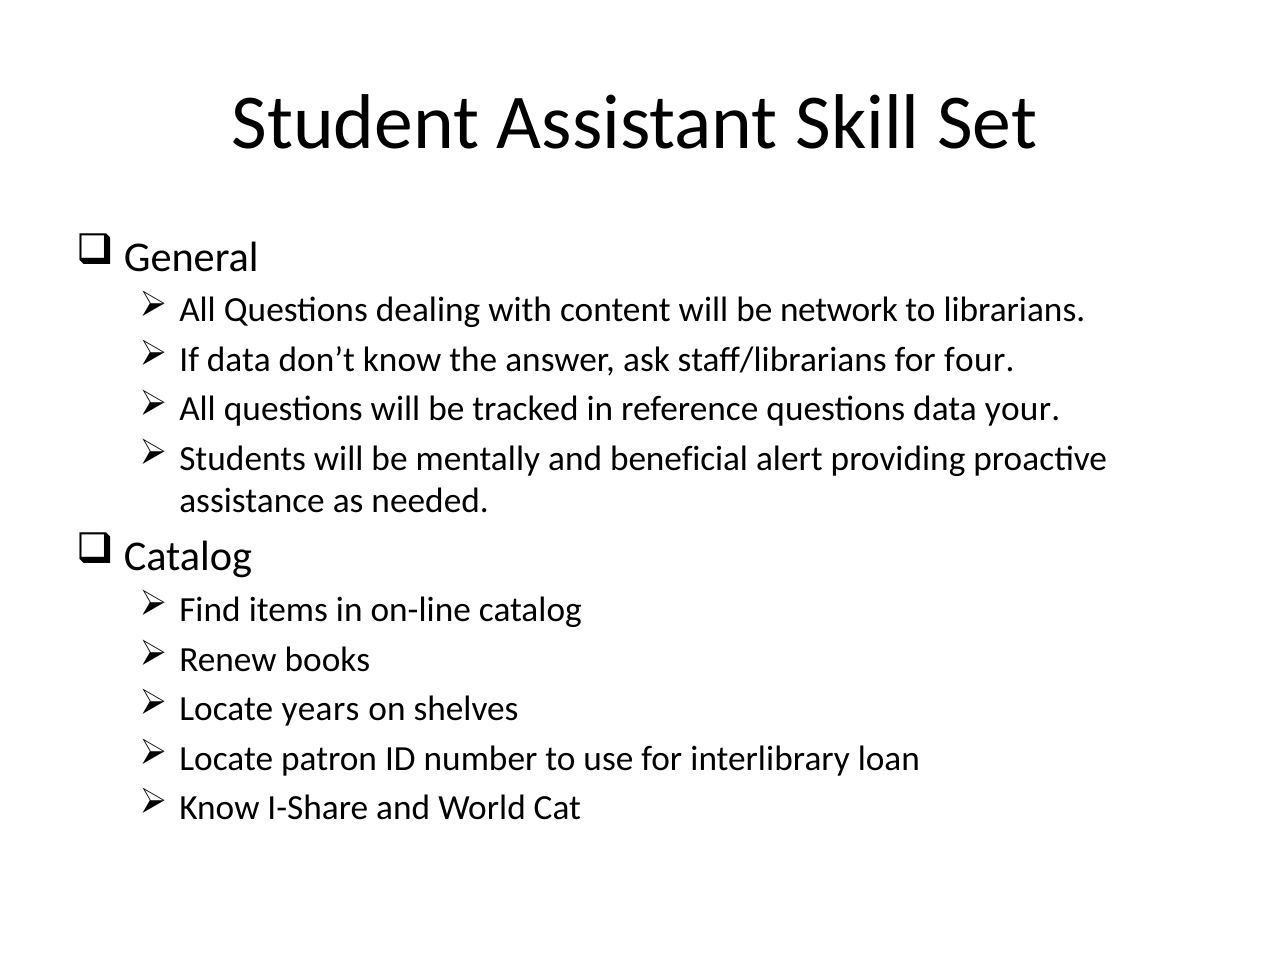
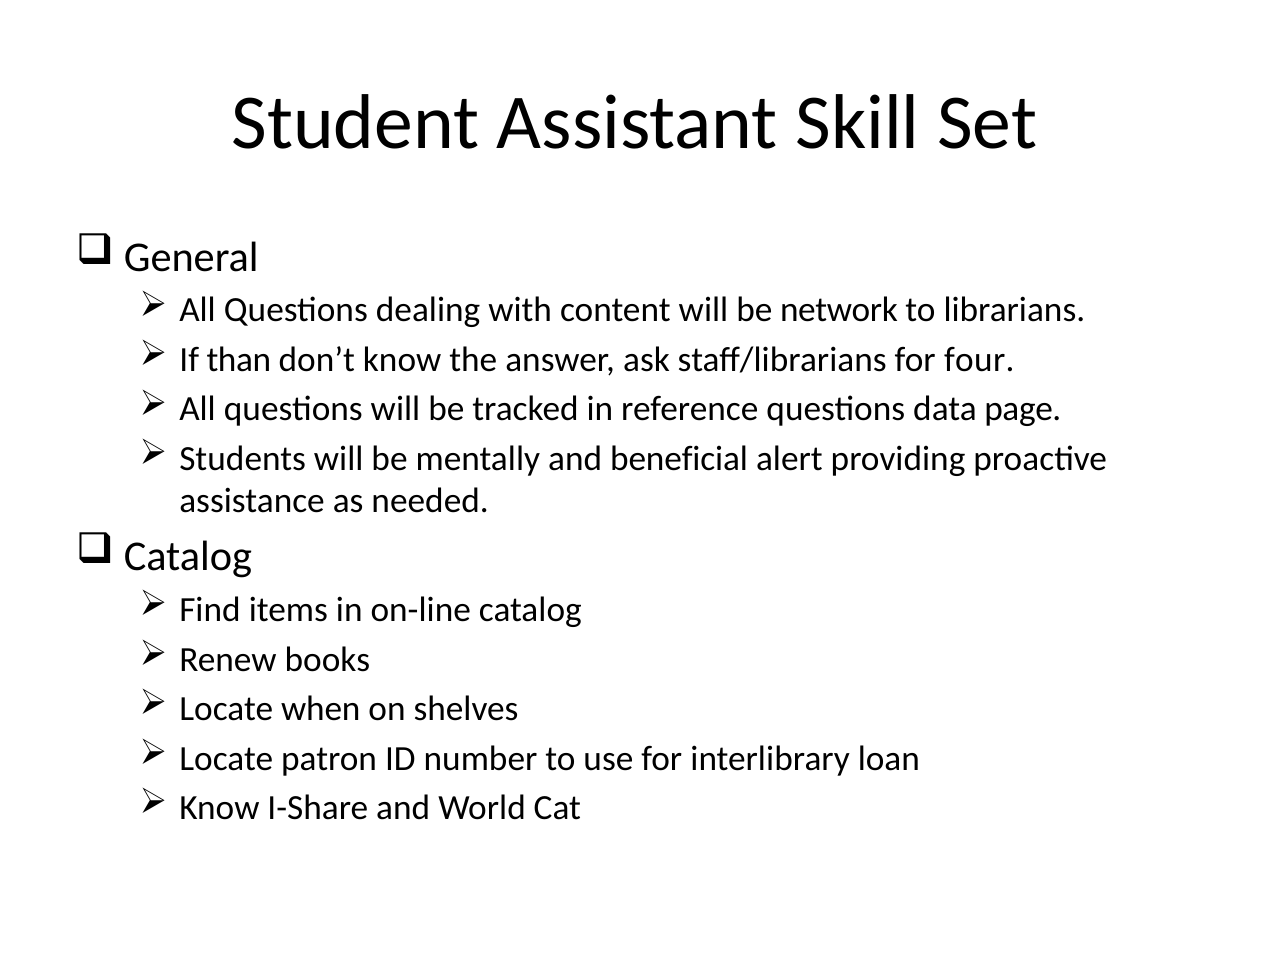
If data: data -> than
your: your -> page
years: years -> when
